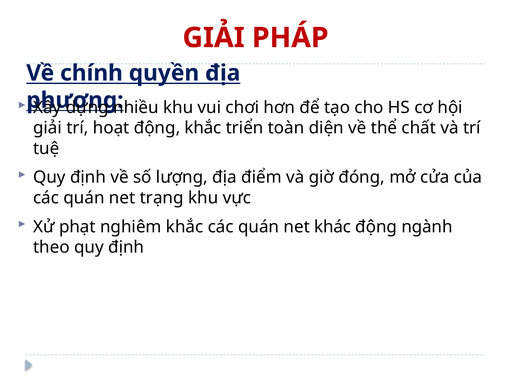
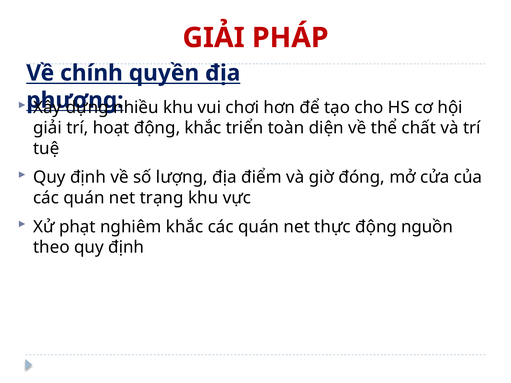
khác: khác -> thực
ngành: ngành -> nguồn
